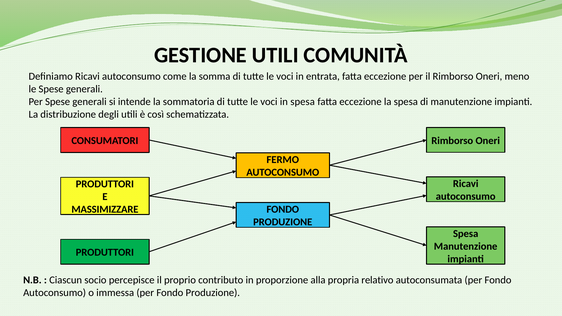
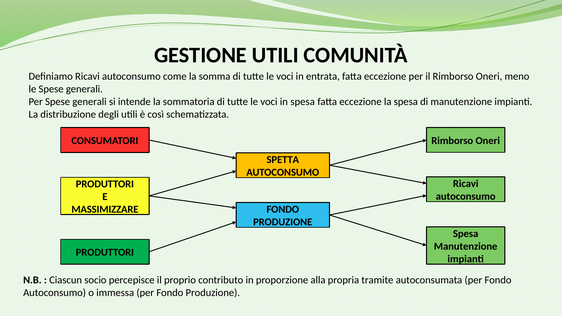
FERMO: FERMO -> SPETTA
relativo: relativo -> tramite
